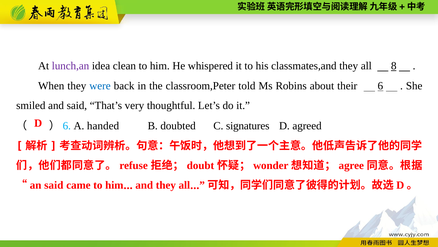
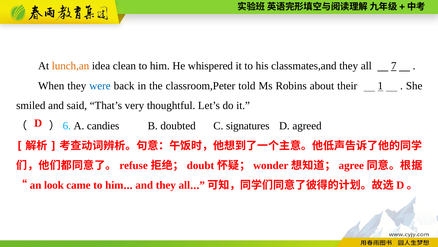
lunch,an colour: purple -> orange
8: 8 -> 7
6: 6 -> 1
handed: handed -> candies
said at (54, 185): said -> look
